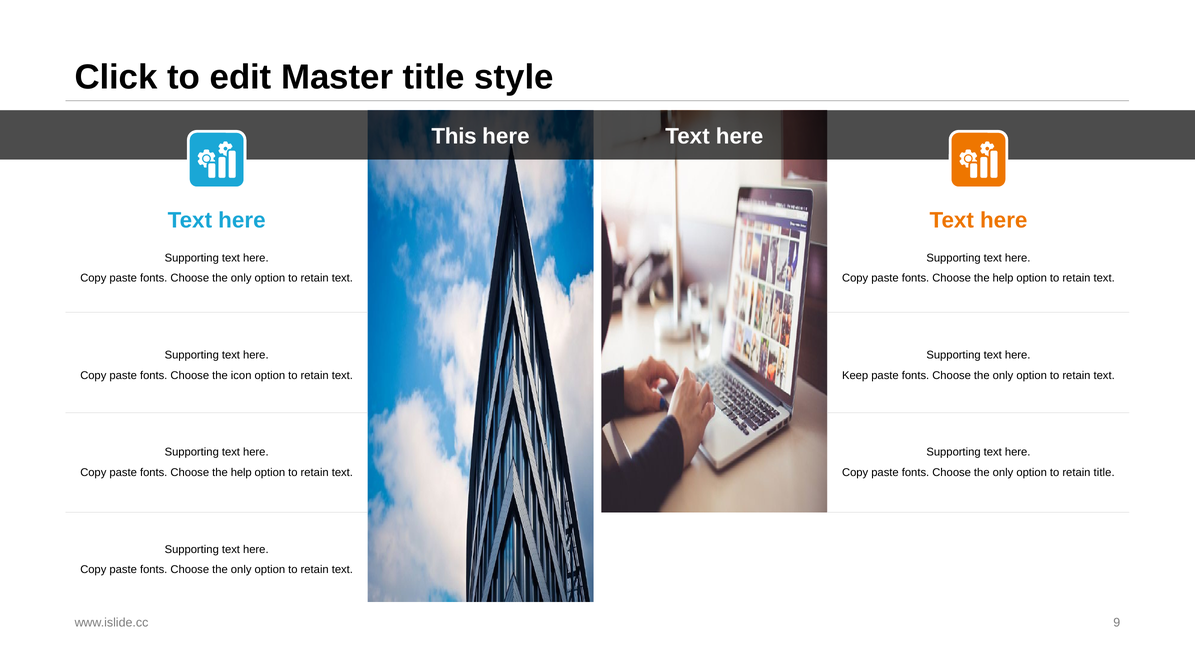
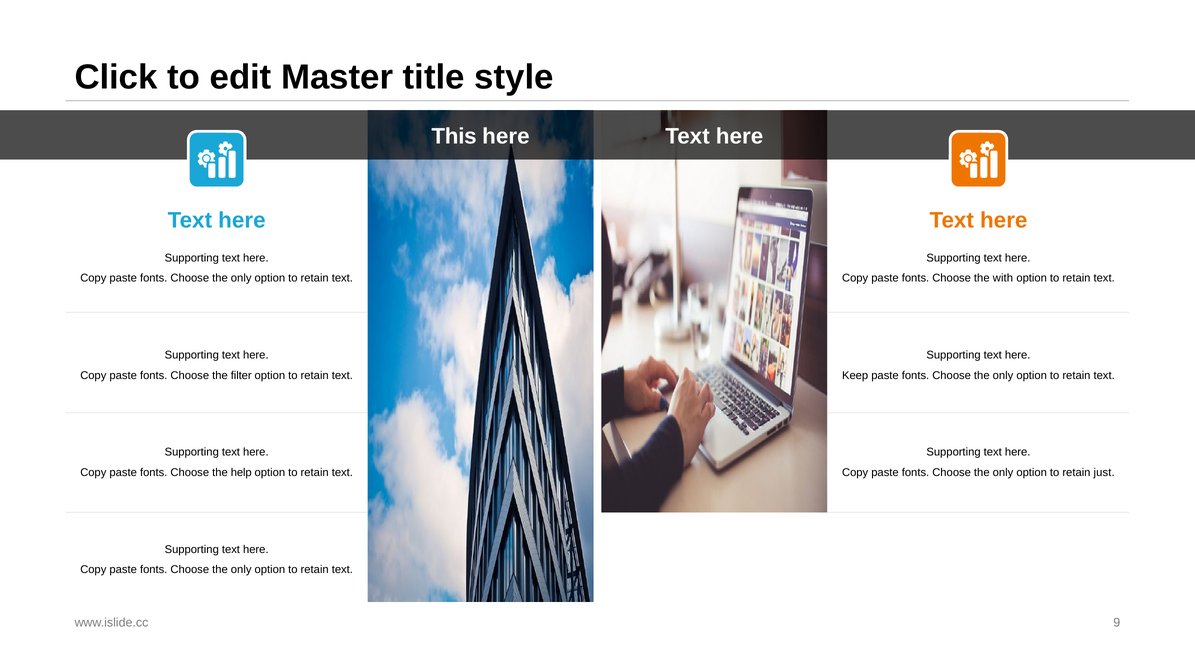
help at (1003, 278): help -> with
icon: icon -> filter
retain title: title -> just
